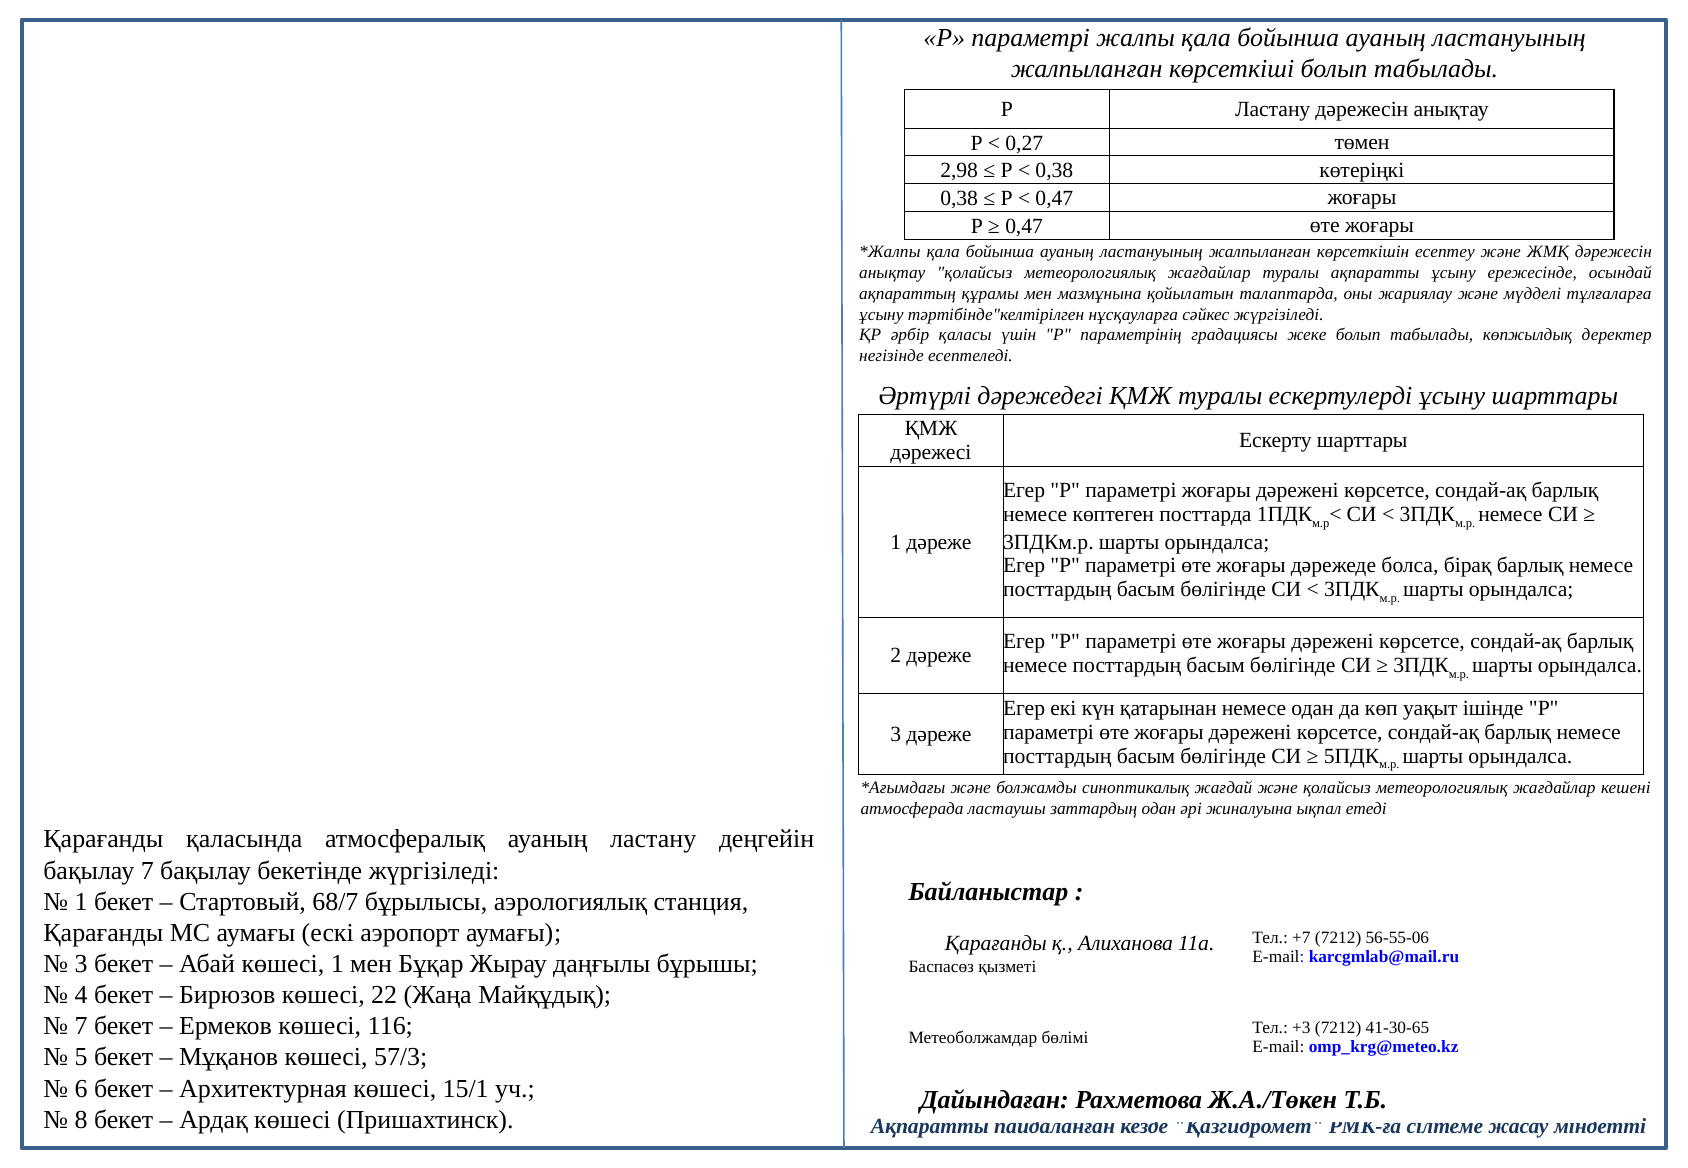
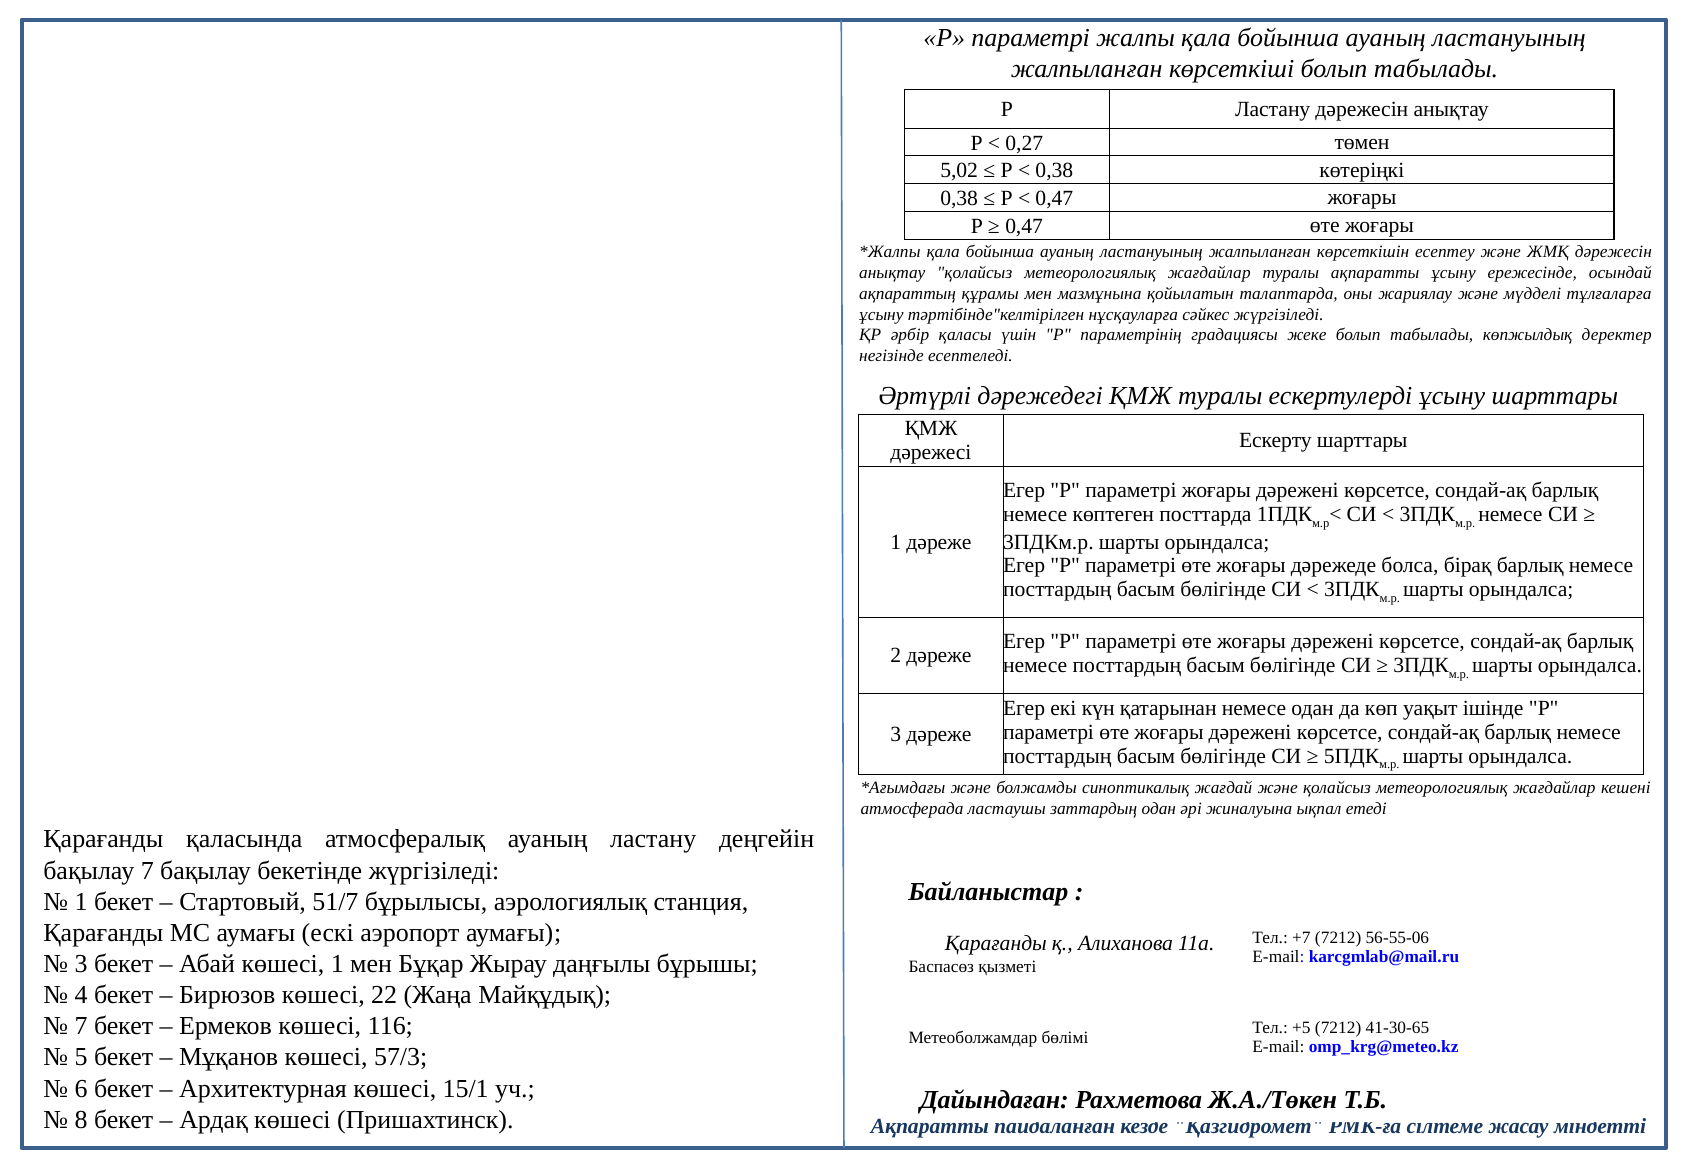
2,98: 2,98 -> 5,02
68/7: 68/7 -> 51/7
+3: +3 -> +5
